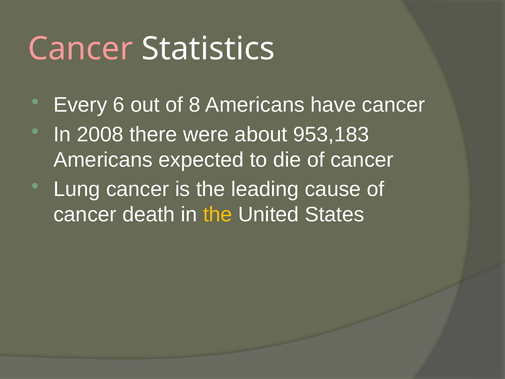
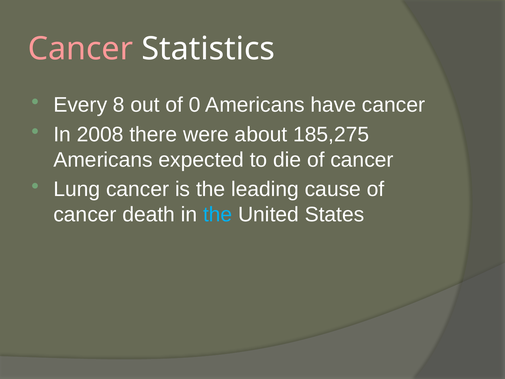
6: 6 -> 8
8: 8 -> 0
953,183: 953,183 -> 185,275
the at (218, 214) colour: yellow -> light blue
